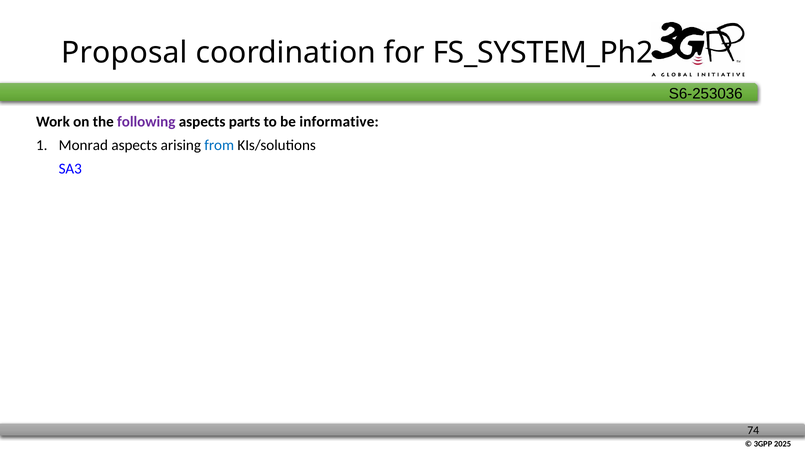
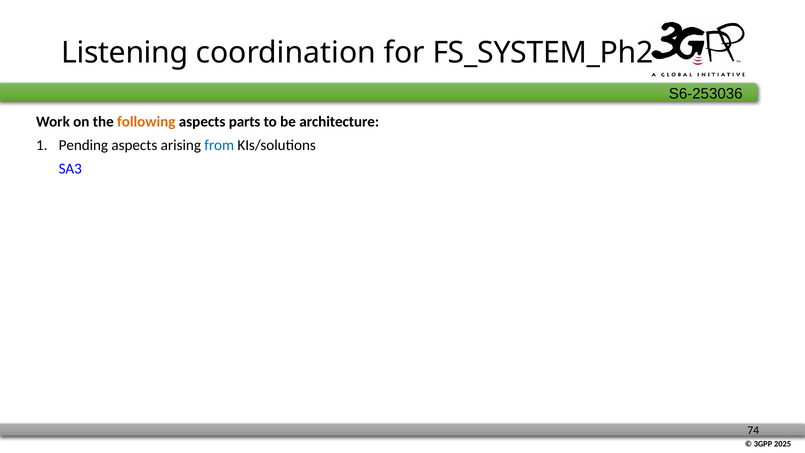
Proposal: Proposal -> Listening
following colour: purple -> orange
informative: informative -> architecture
Monrad: Monrad -> Pending
